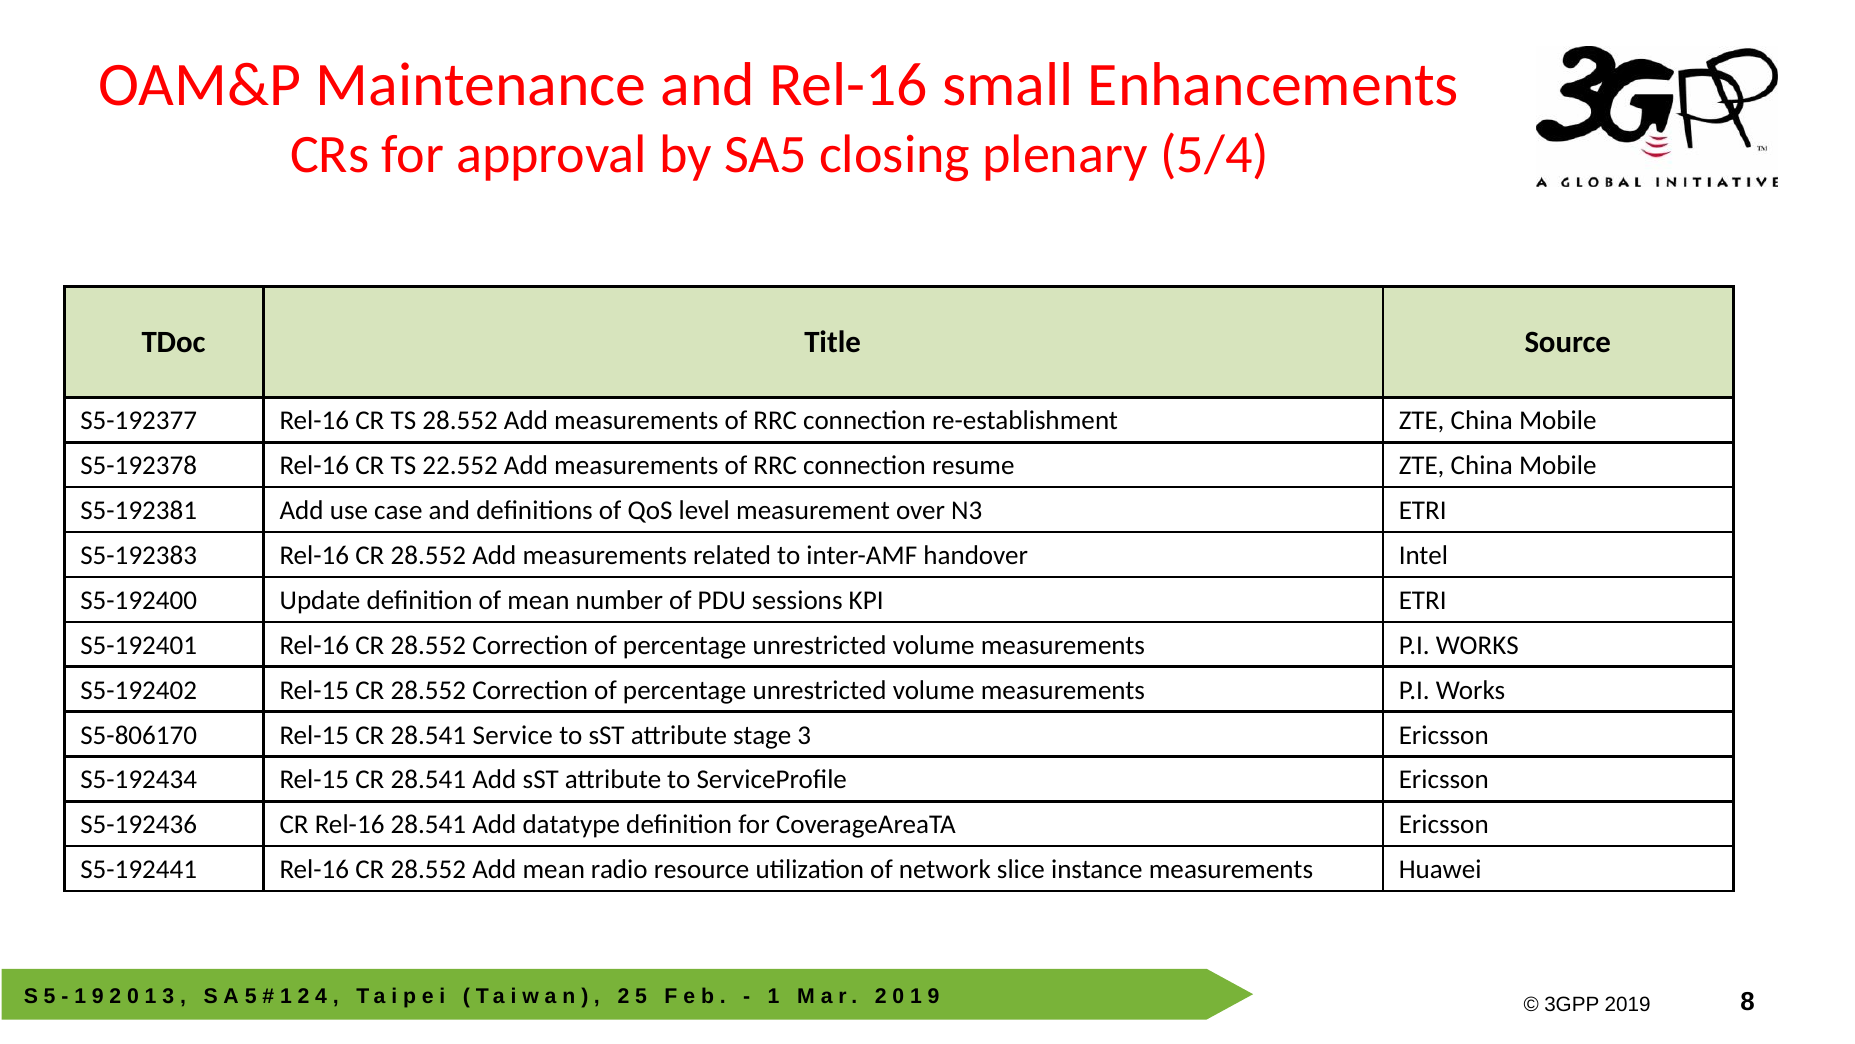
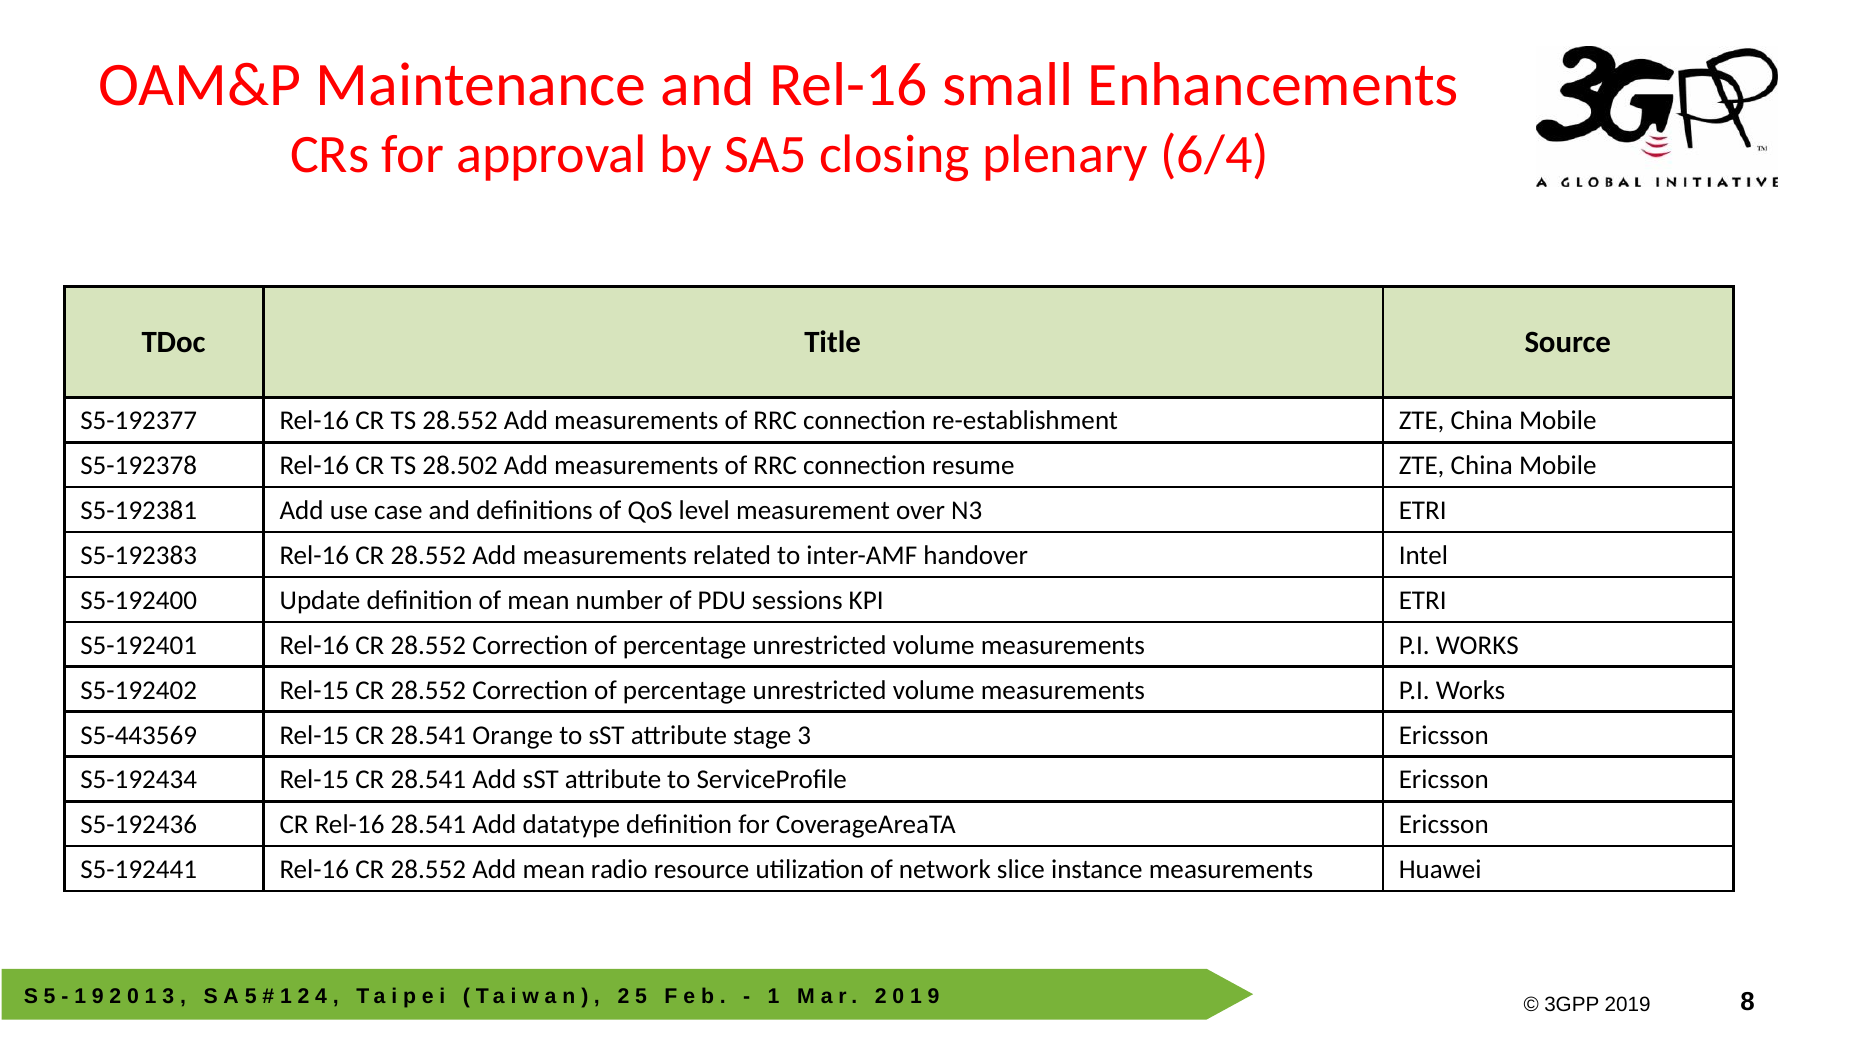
5/4: 5/4 -> 6/4
22.552: 22.552 -> 28.502
S5-806170: S5-806170 -> S5-443569
Service: Service -> Orange
